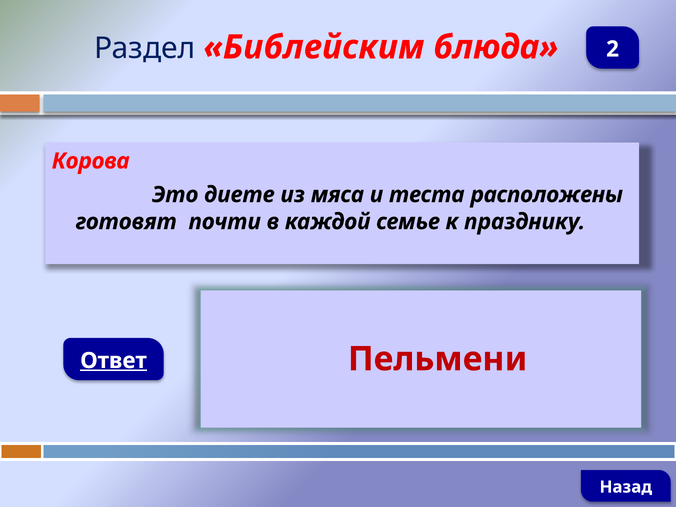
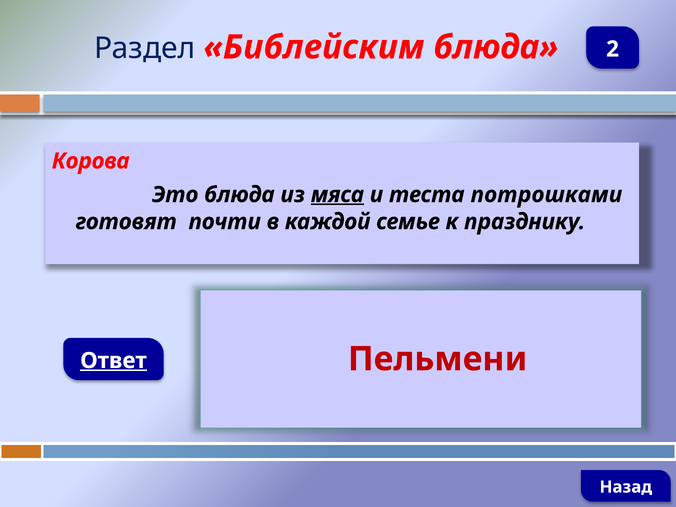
Это диете: диете -> блюда
мяса underline: none -> present
расположены: расположены -> потрошками
